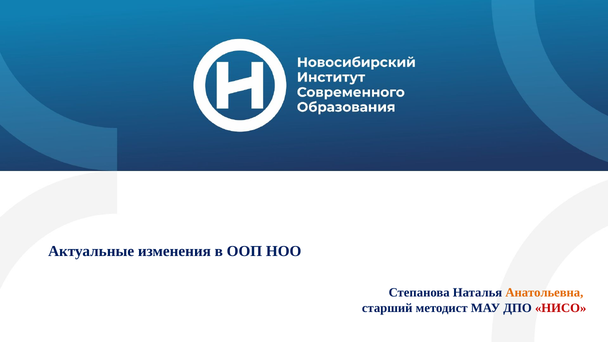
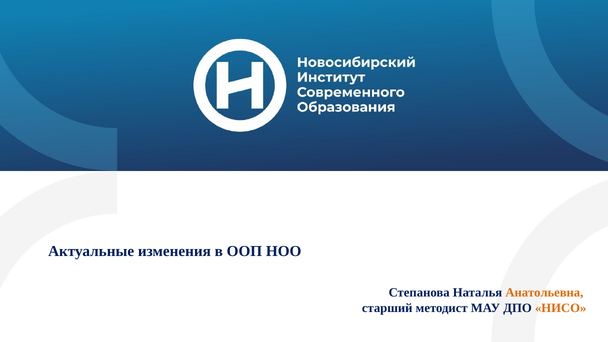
НИСО colour: red -> orange
